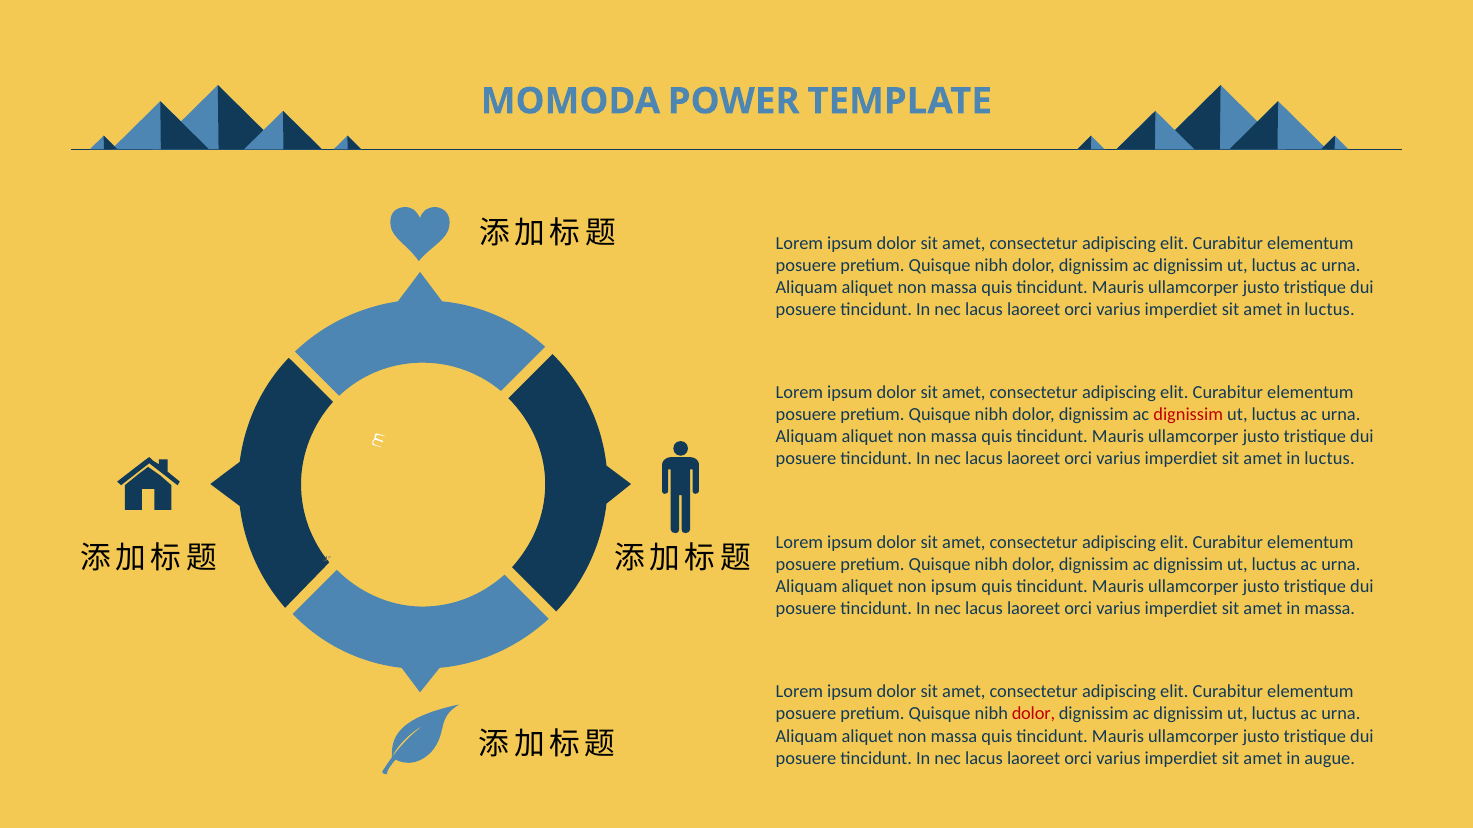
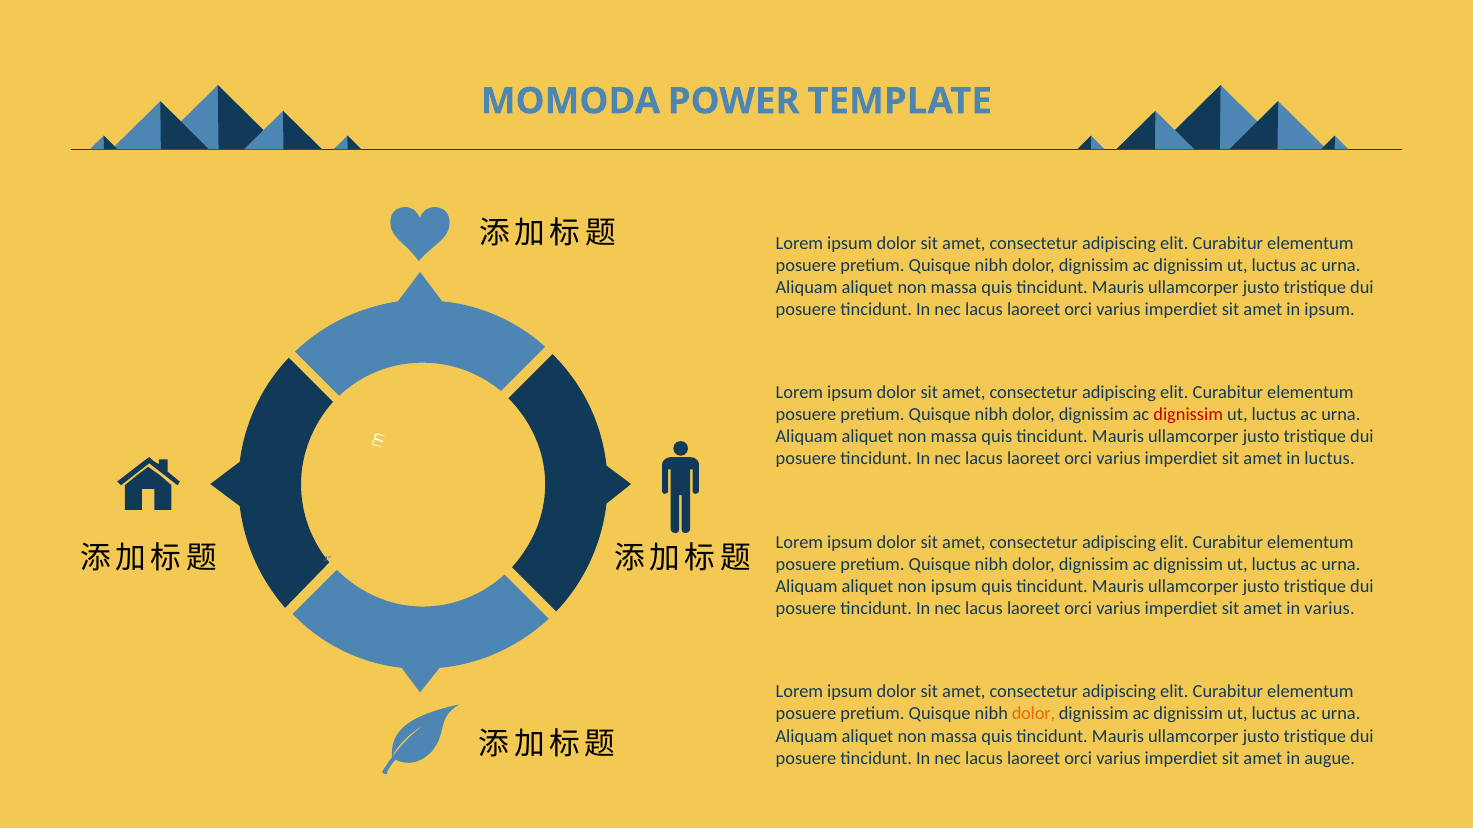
luctus at (1330, 310): luctus -> ipsum
in massa: massa -> varius
dolor at (1033, 714) colour: red -> orange
